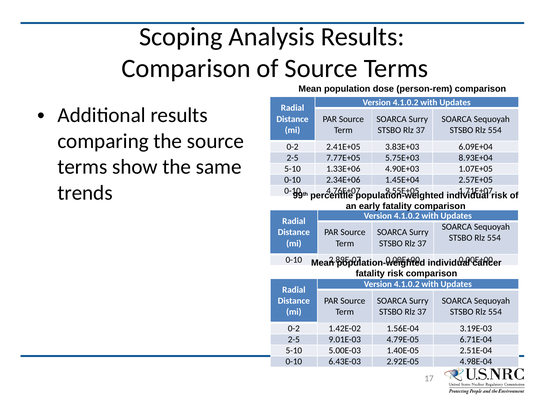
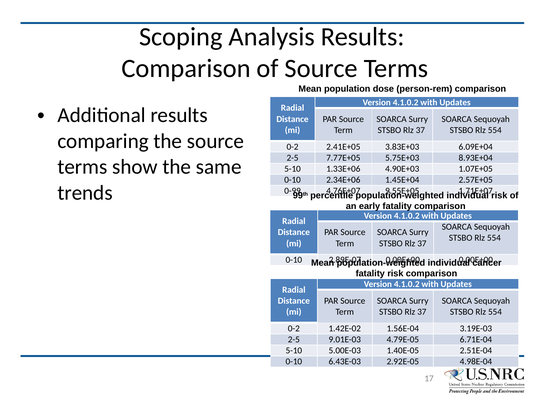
0-10 at (293, 191): 0-10 -> 0-99
